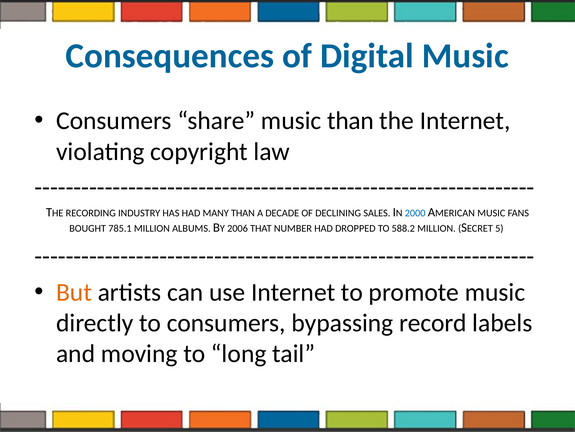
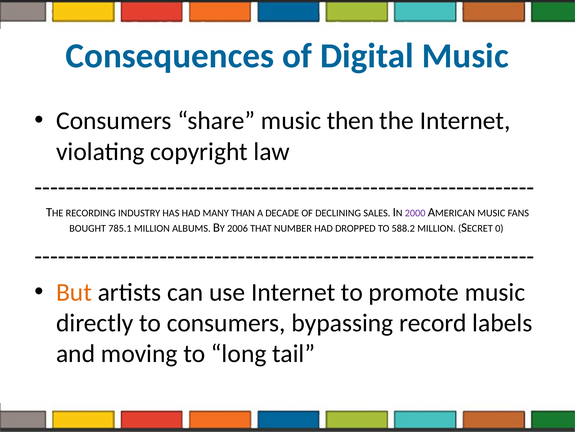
music than: than -> then
2000 colour: blue -> purple
5: 5 -> 0
